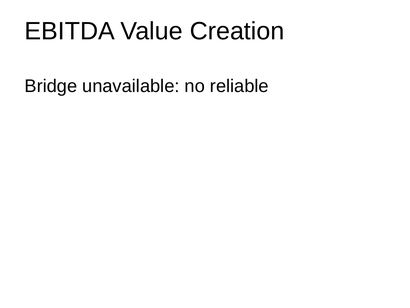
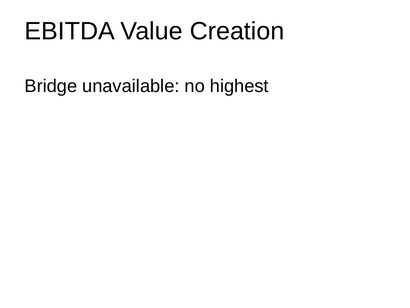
reliable: reliable -> highest
